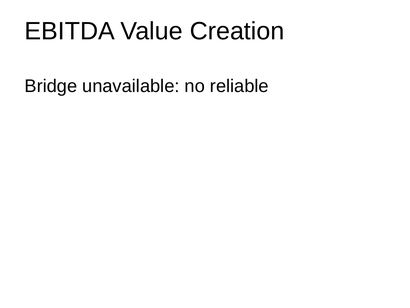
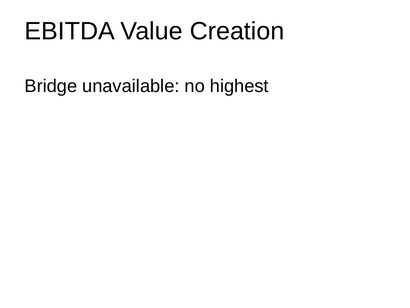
reliable: reliable -> highest
